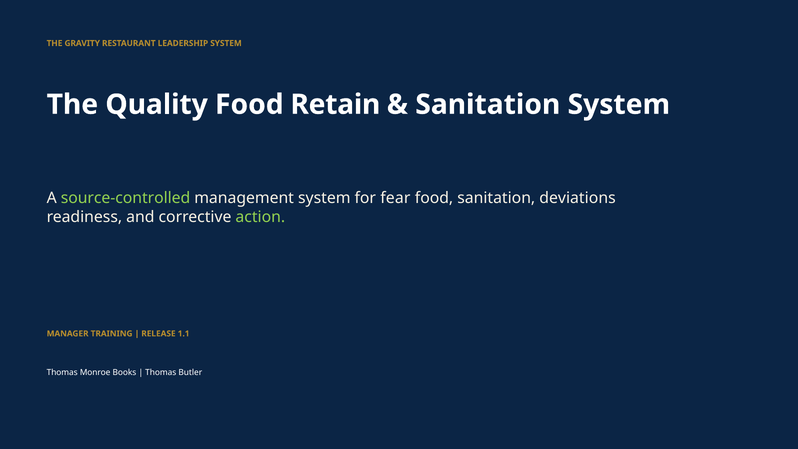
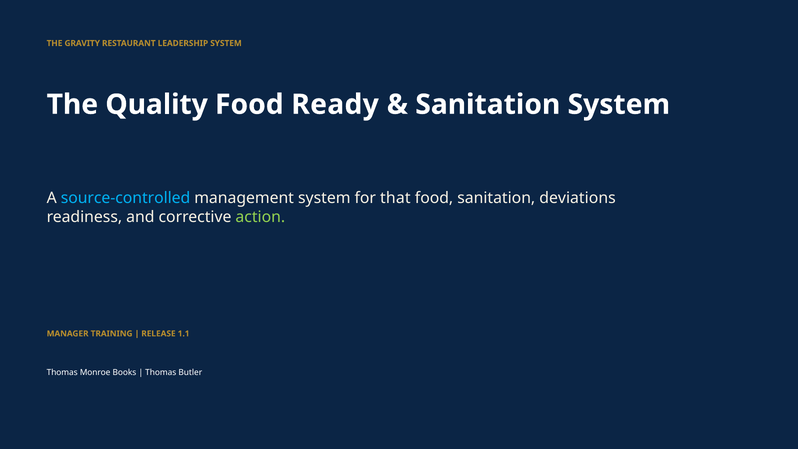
Retain: Retain -> Ready
source-controlled colour: light green -> light blue
fear: fear -> that
